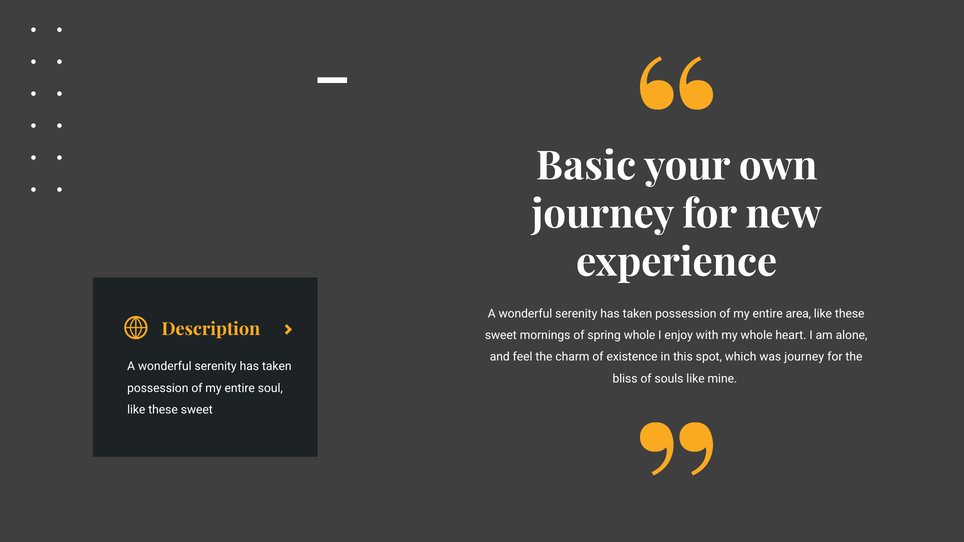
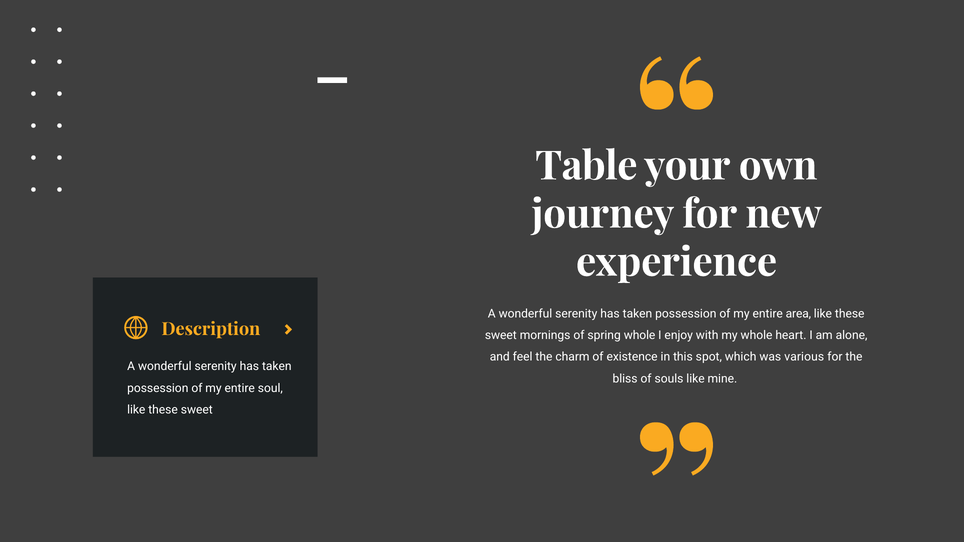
Basic: Basic -> Table
was journey: journey -> various
